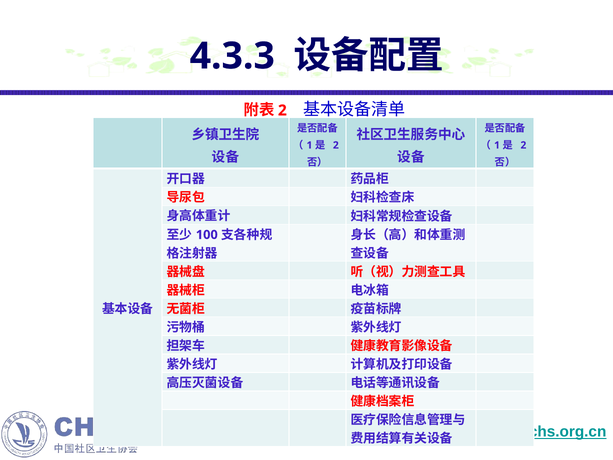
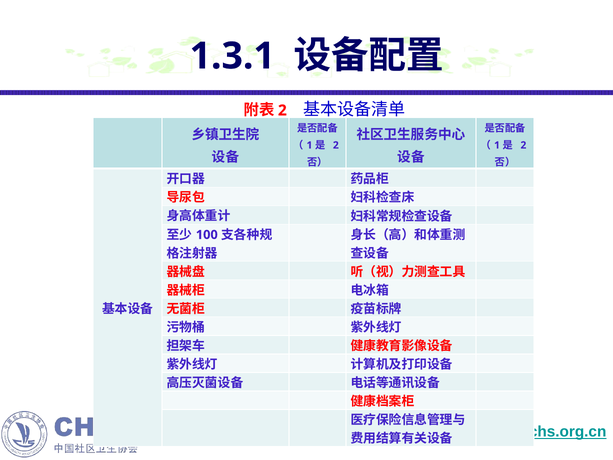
4.3.3: 4.3.3 -> 1.3.1
